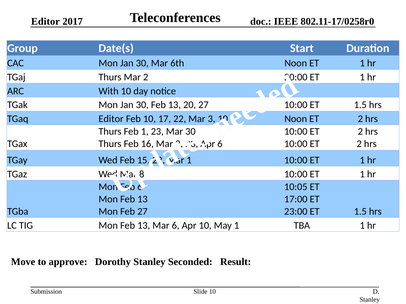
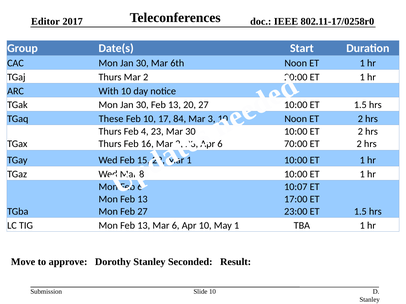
TGaq Editor: Editor -> These
17 22: 22 -> 84
Feb 1: 1 -> 4
10:00 at (296, 144): 10:00 -> 70:00
10:05: 10:05 -> 10:07
